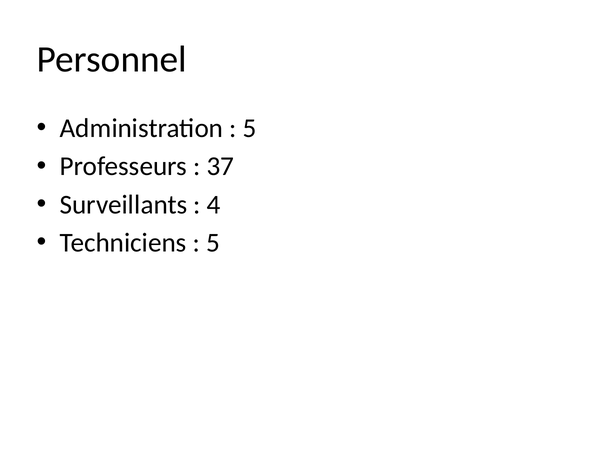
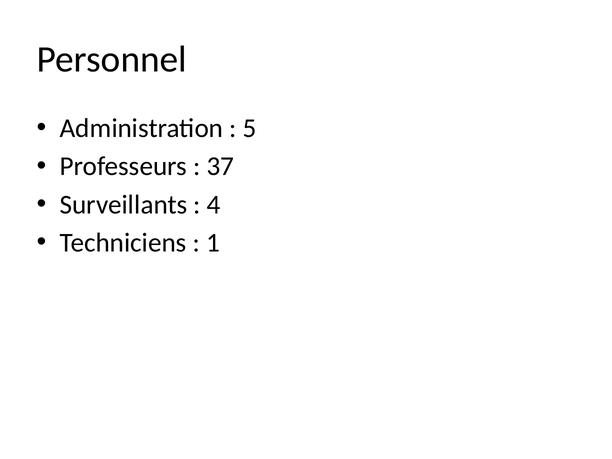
5 at (213, 243): 5 -> 1
